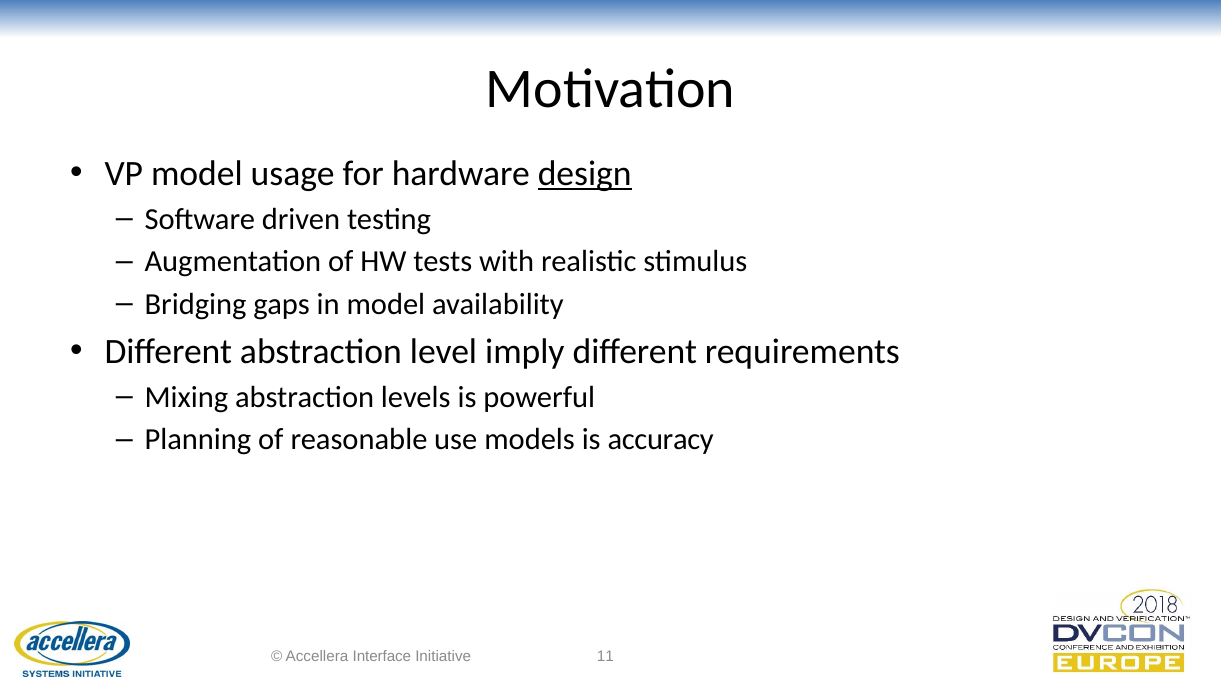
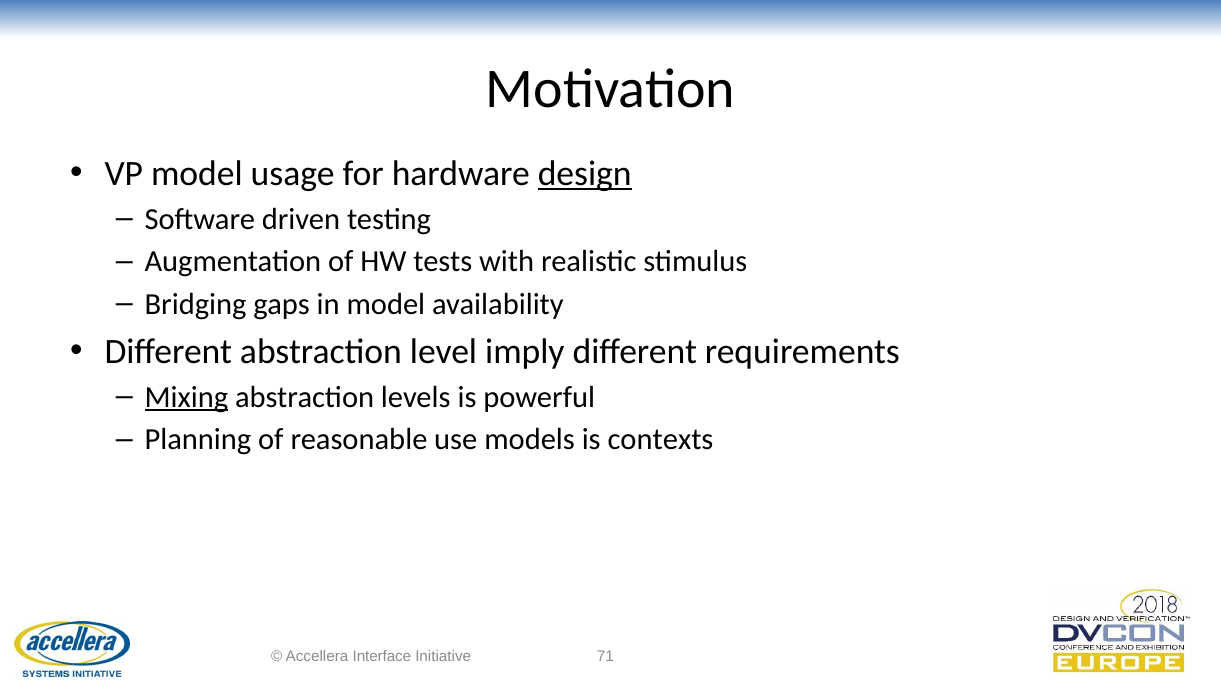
Mixing underline: none -> present
accuracy: accuracy -> contexts
11: 11 -> 71
